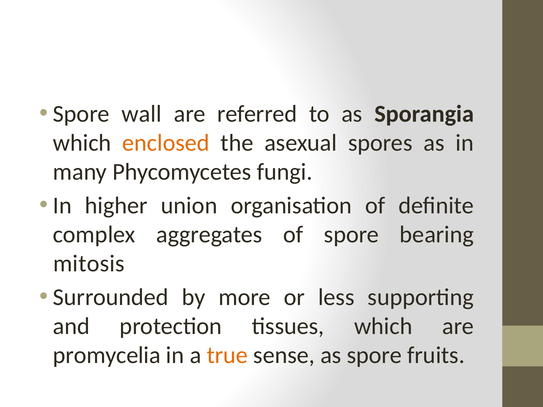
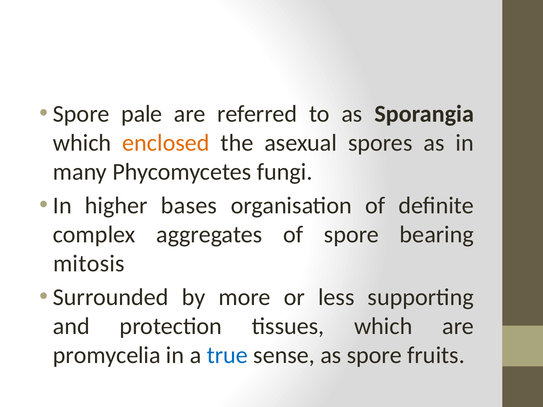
wall: wall -> pale
union: union -> bases
true colour: orange -> blue
